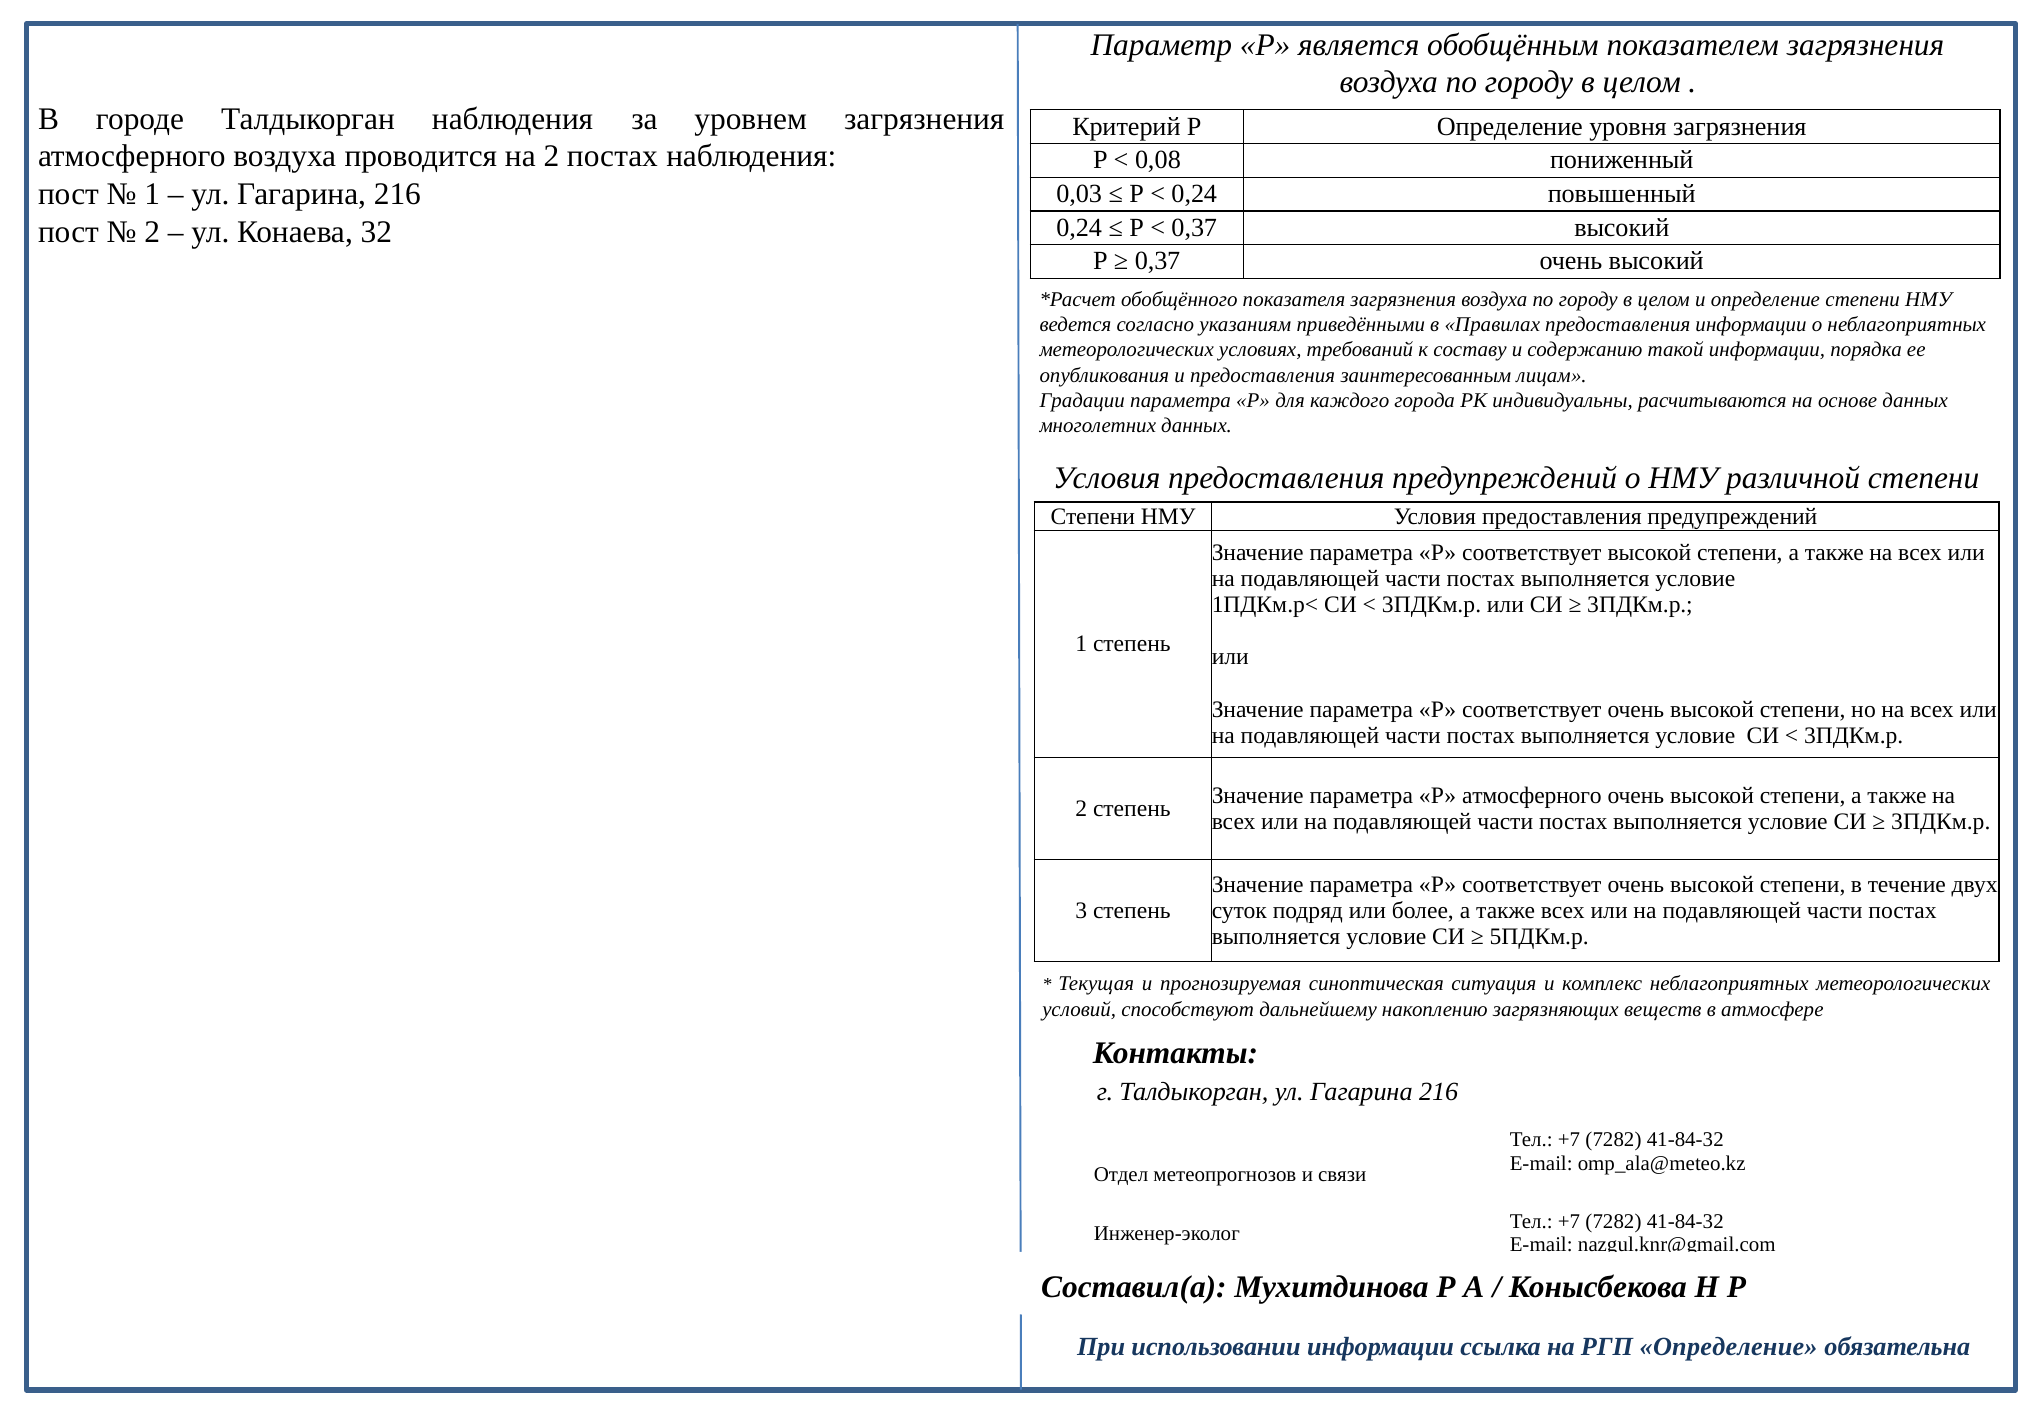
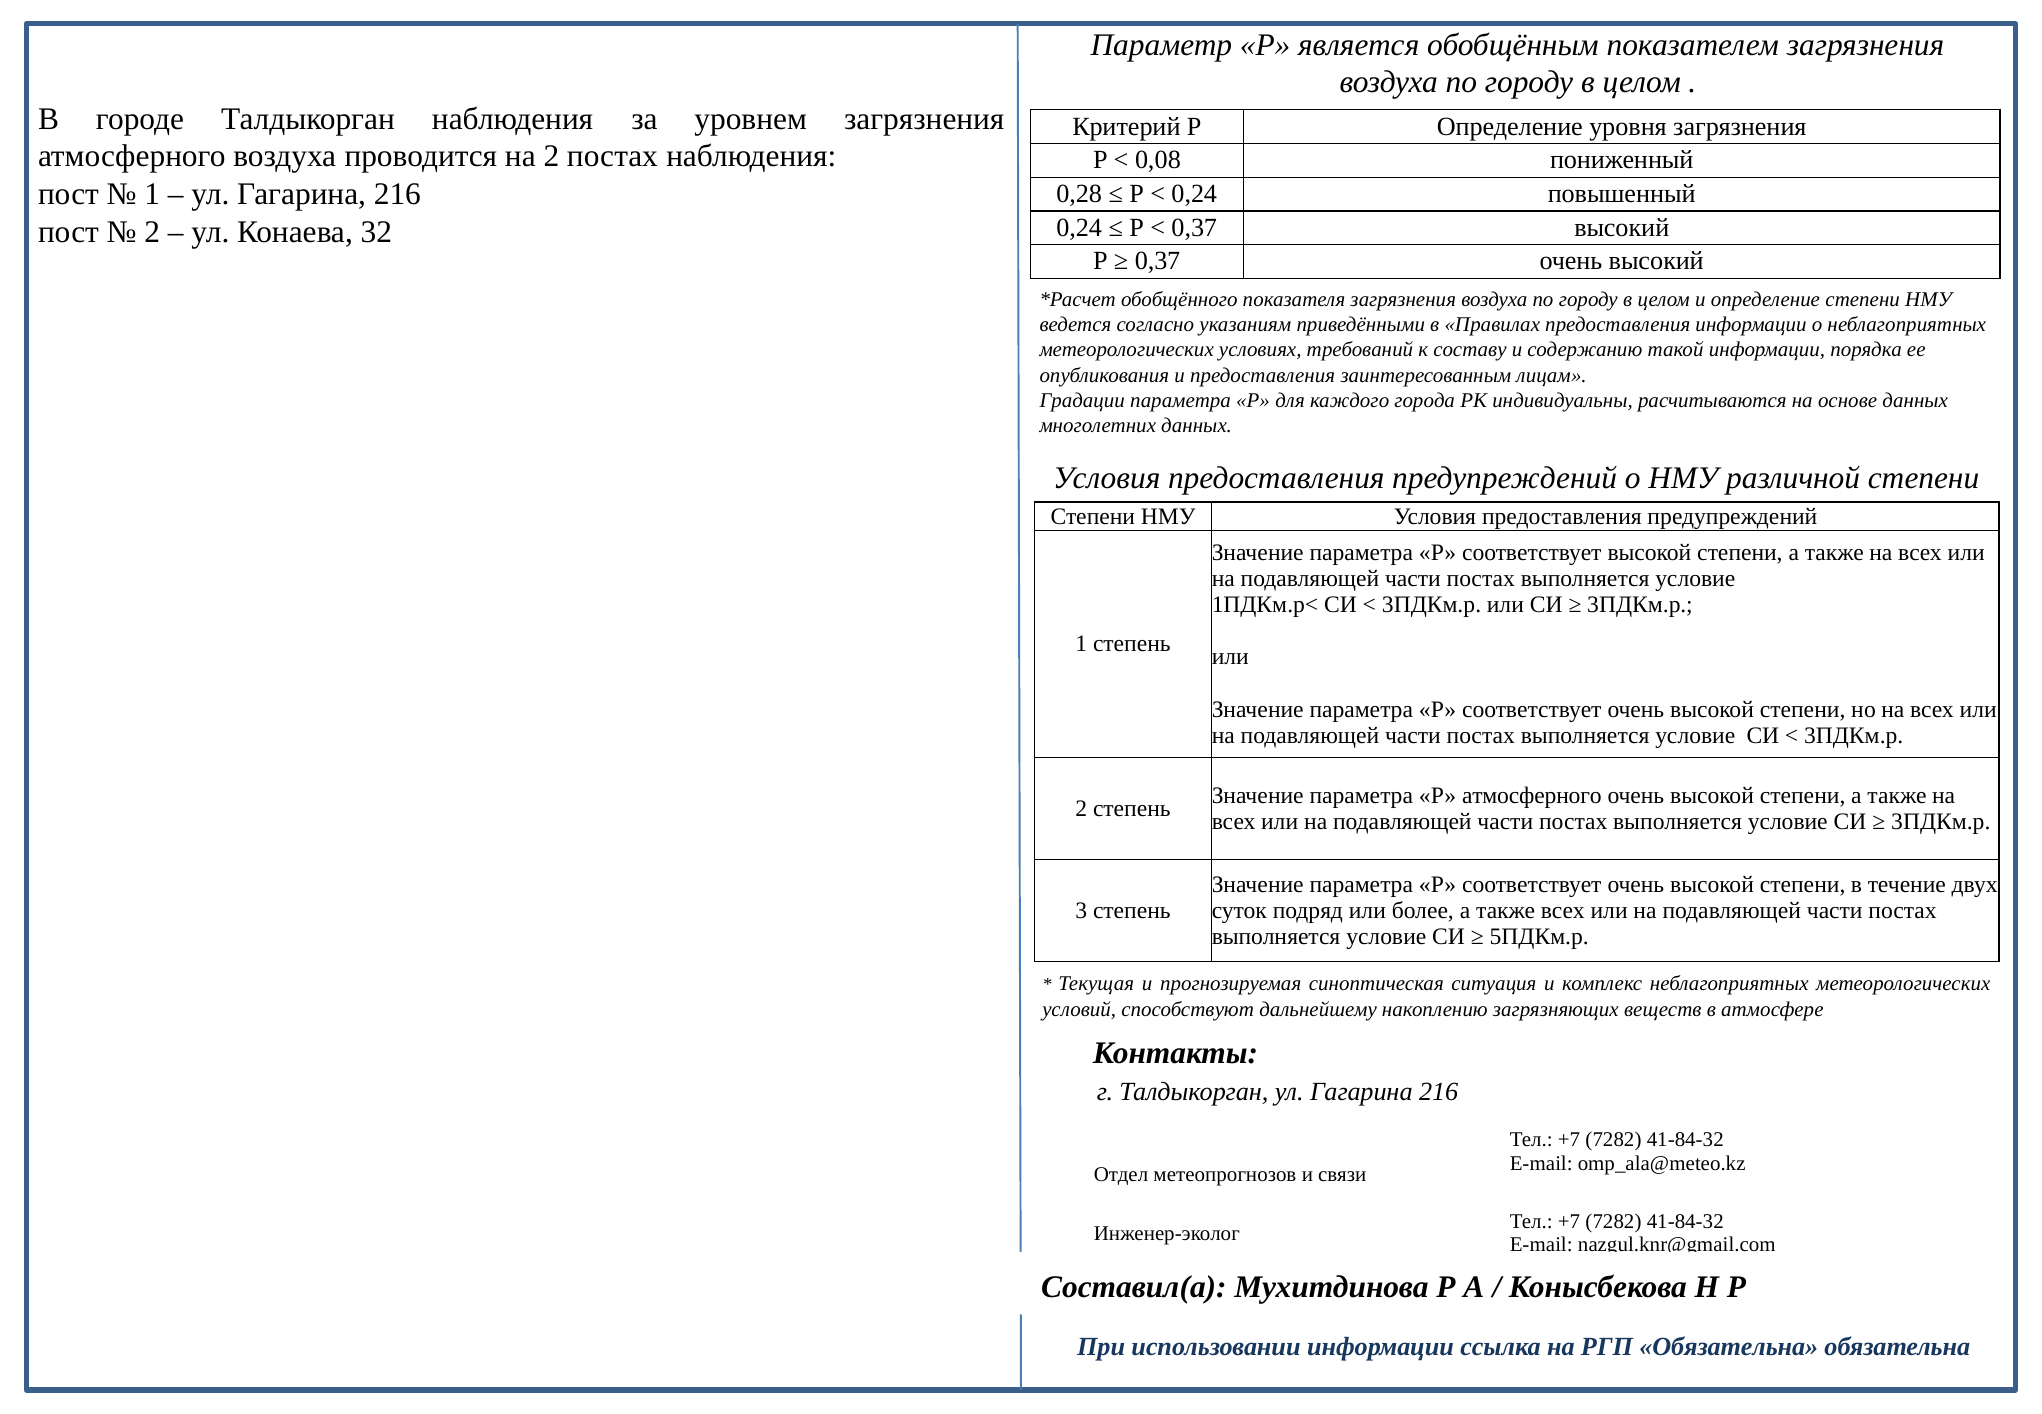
0,03: 0,03 -> 0,28
РГП Определение: Определение -> Обязательна
